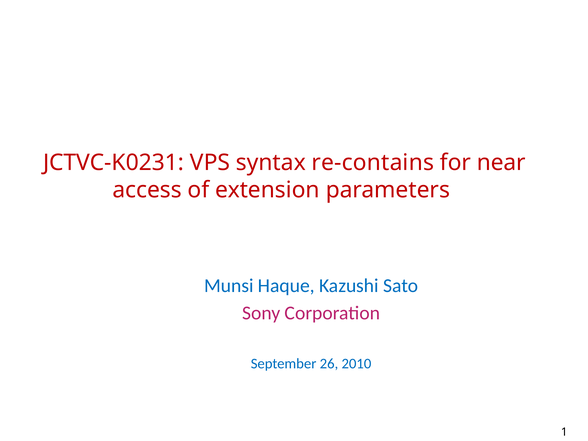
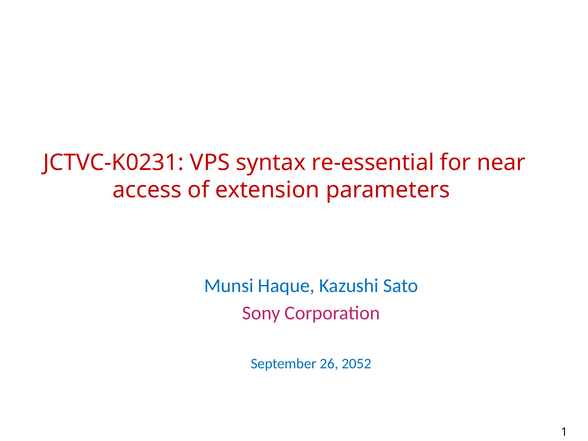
re-contains: re-contains -> re-essential
2010: 2010 -> 2052
